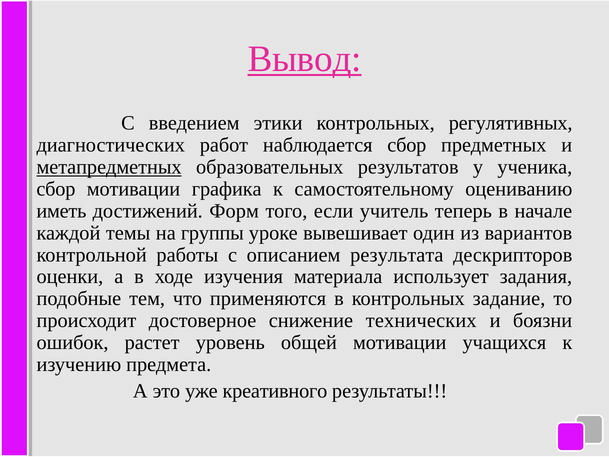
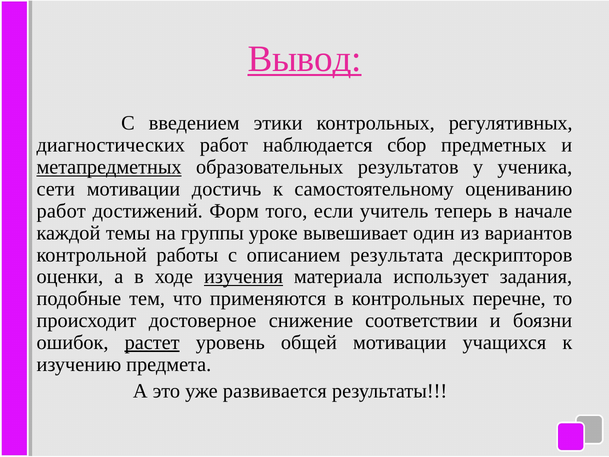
сбор at (56, 189): сбор -> сети
графика: графика -> достичь
иметь at (61, 211): иметь -> работ
изучения underline: none -> present
задание: задание -> перечне
технических: технических -> соответствии
растет underline: none -> present
креативного: креативного -> развивается
